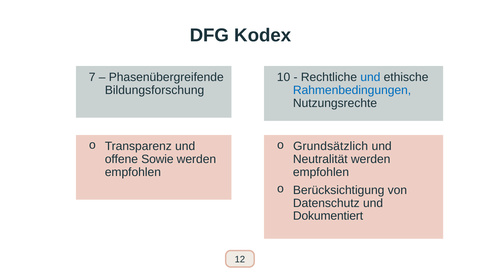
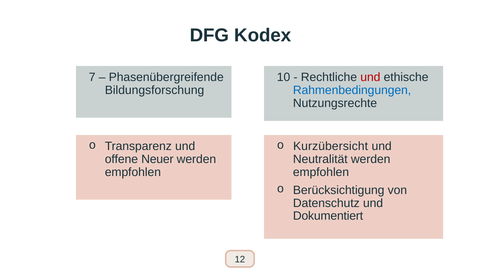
und at (370, 77) colour: blue -> red
Grundsätzlich: Grundsätzlich -> Kurzübersicht
Sowie: Sowie -> Neuer
